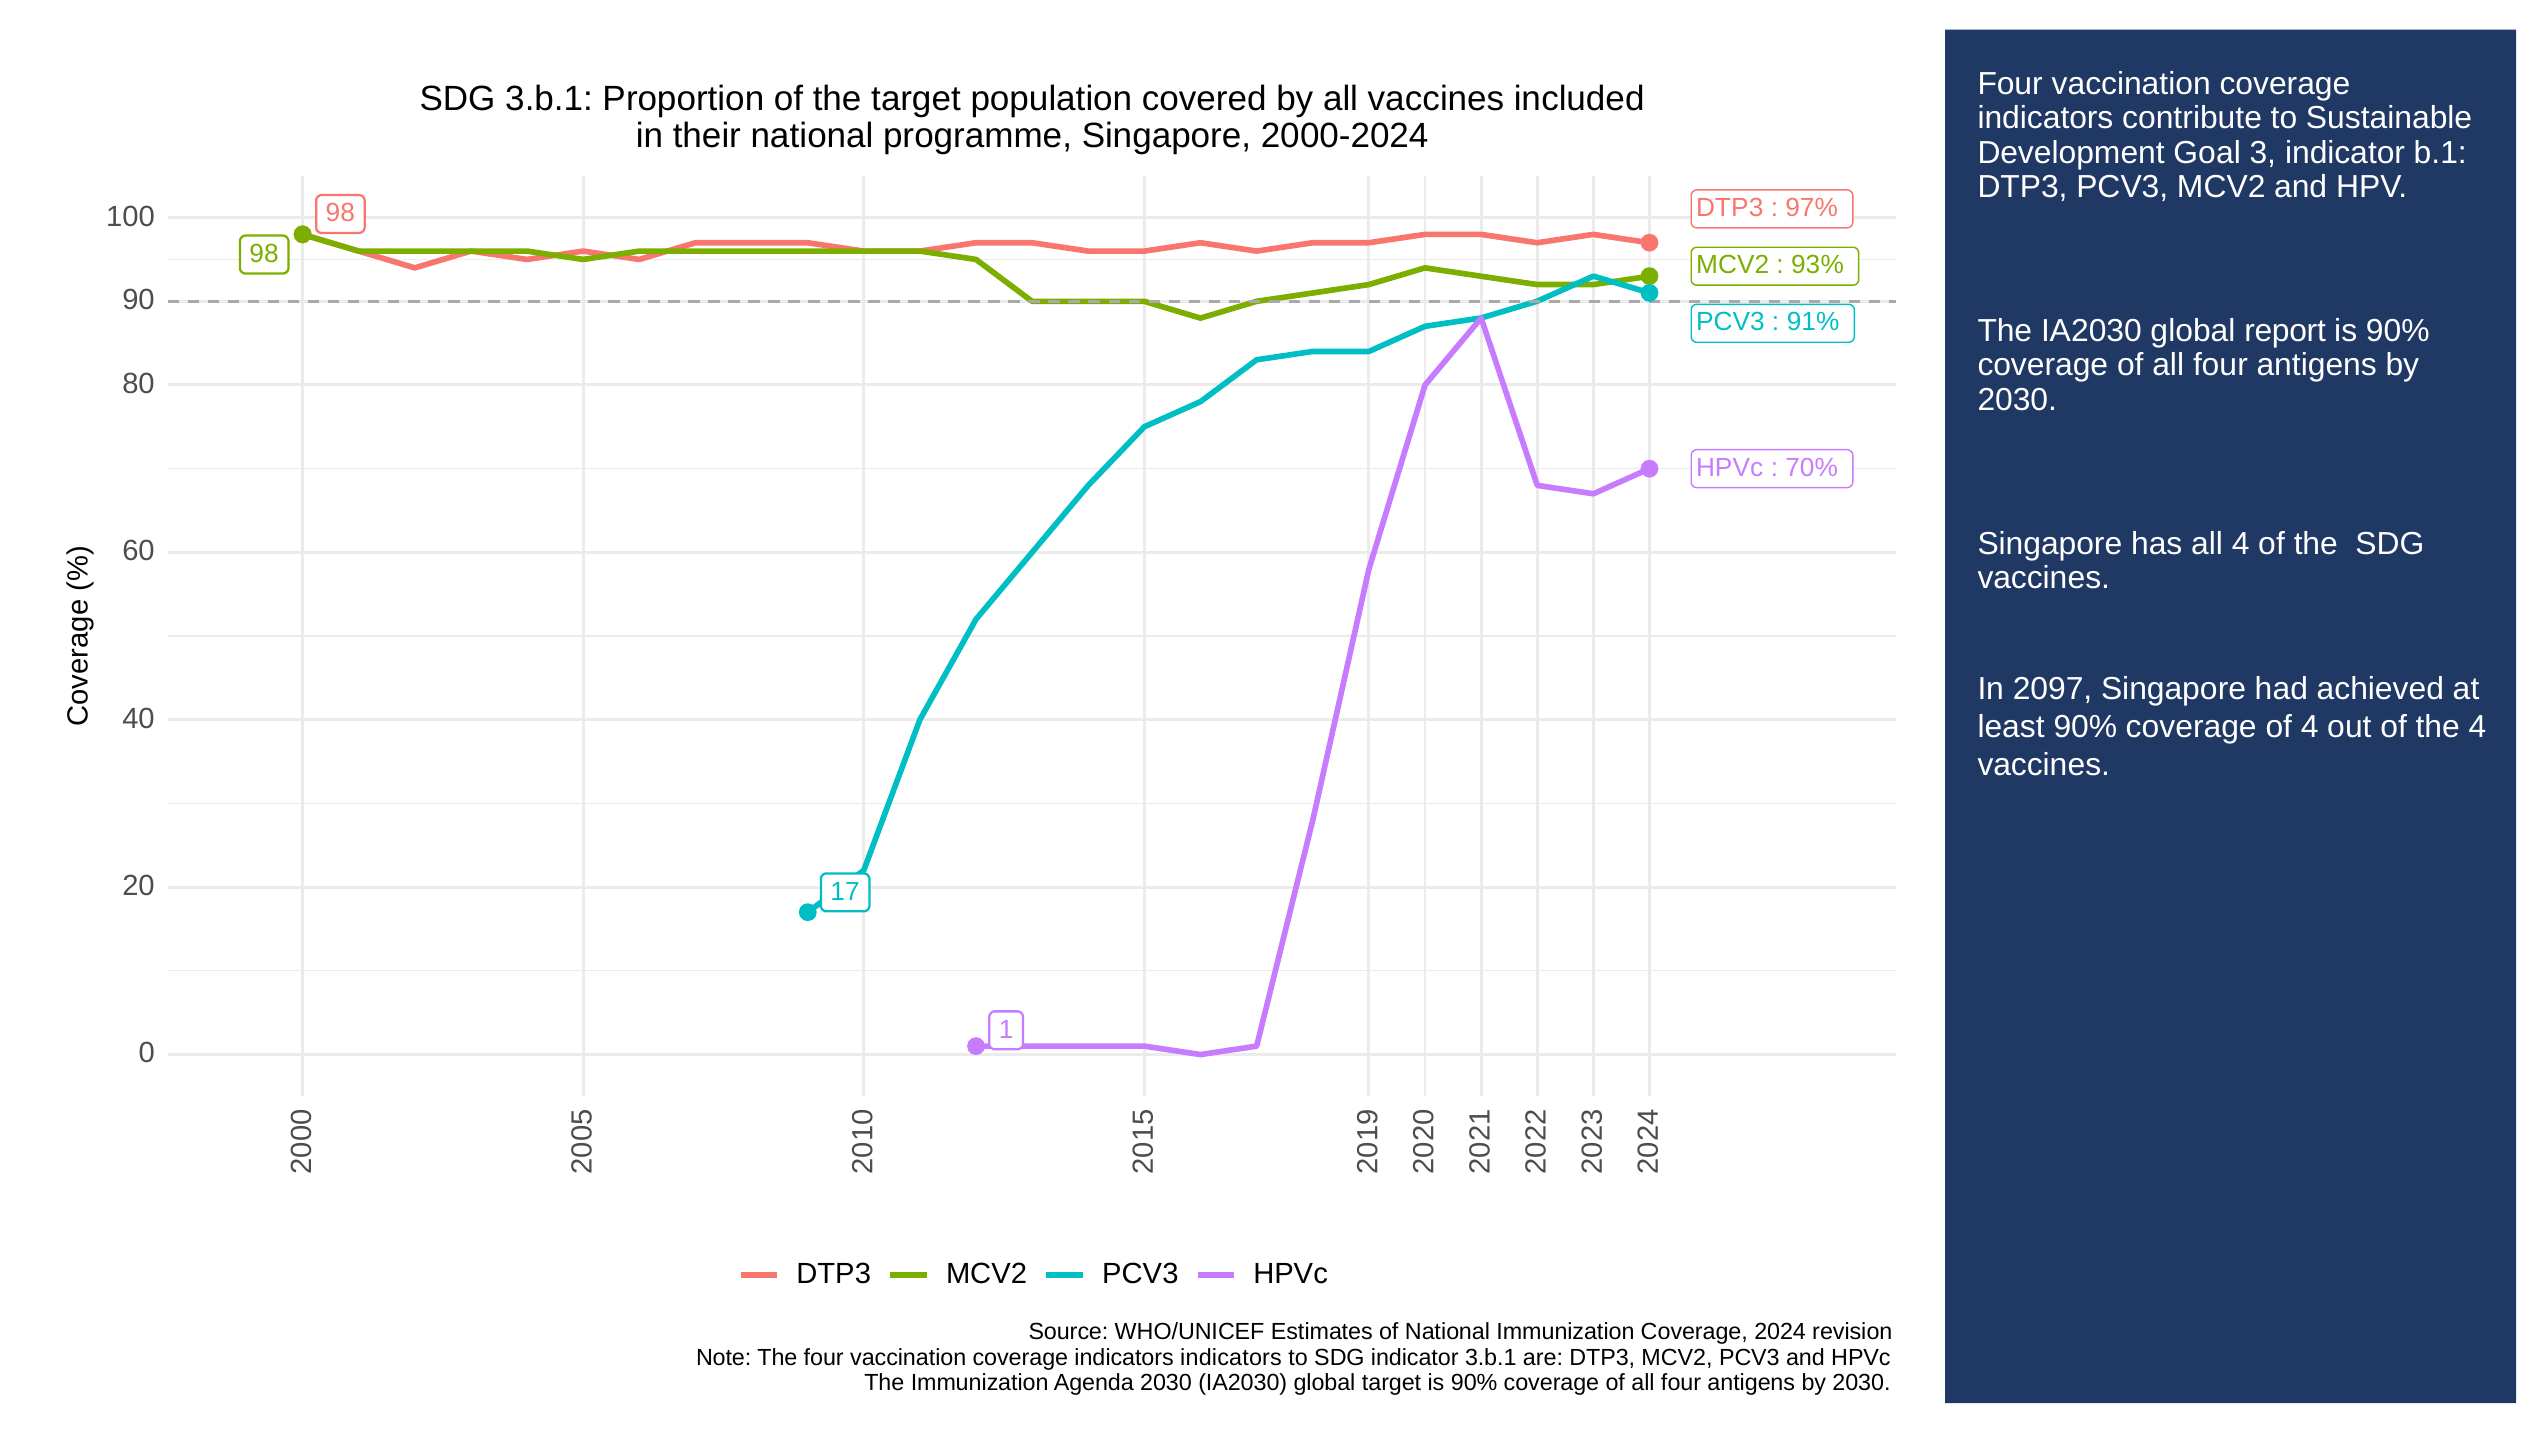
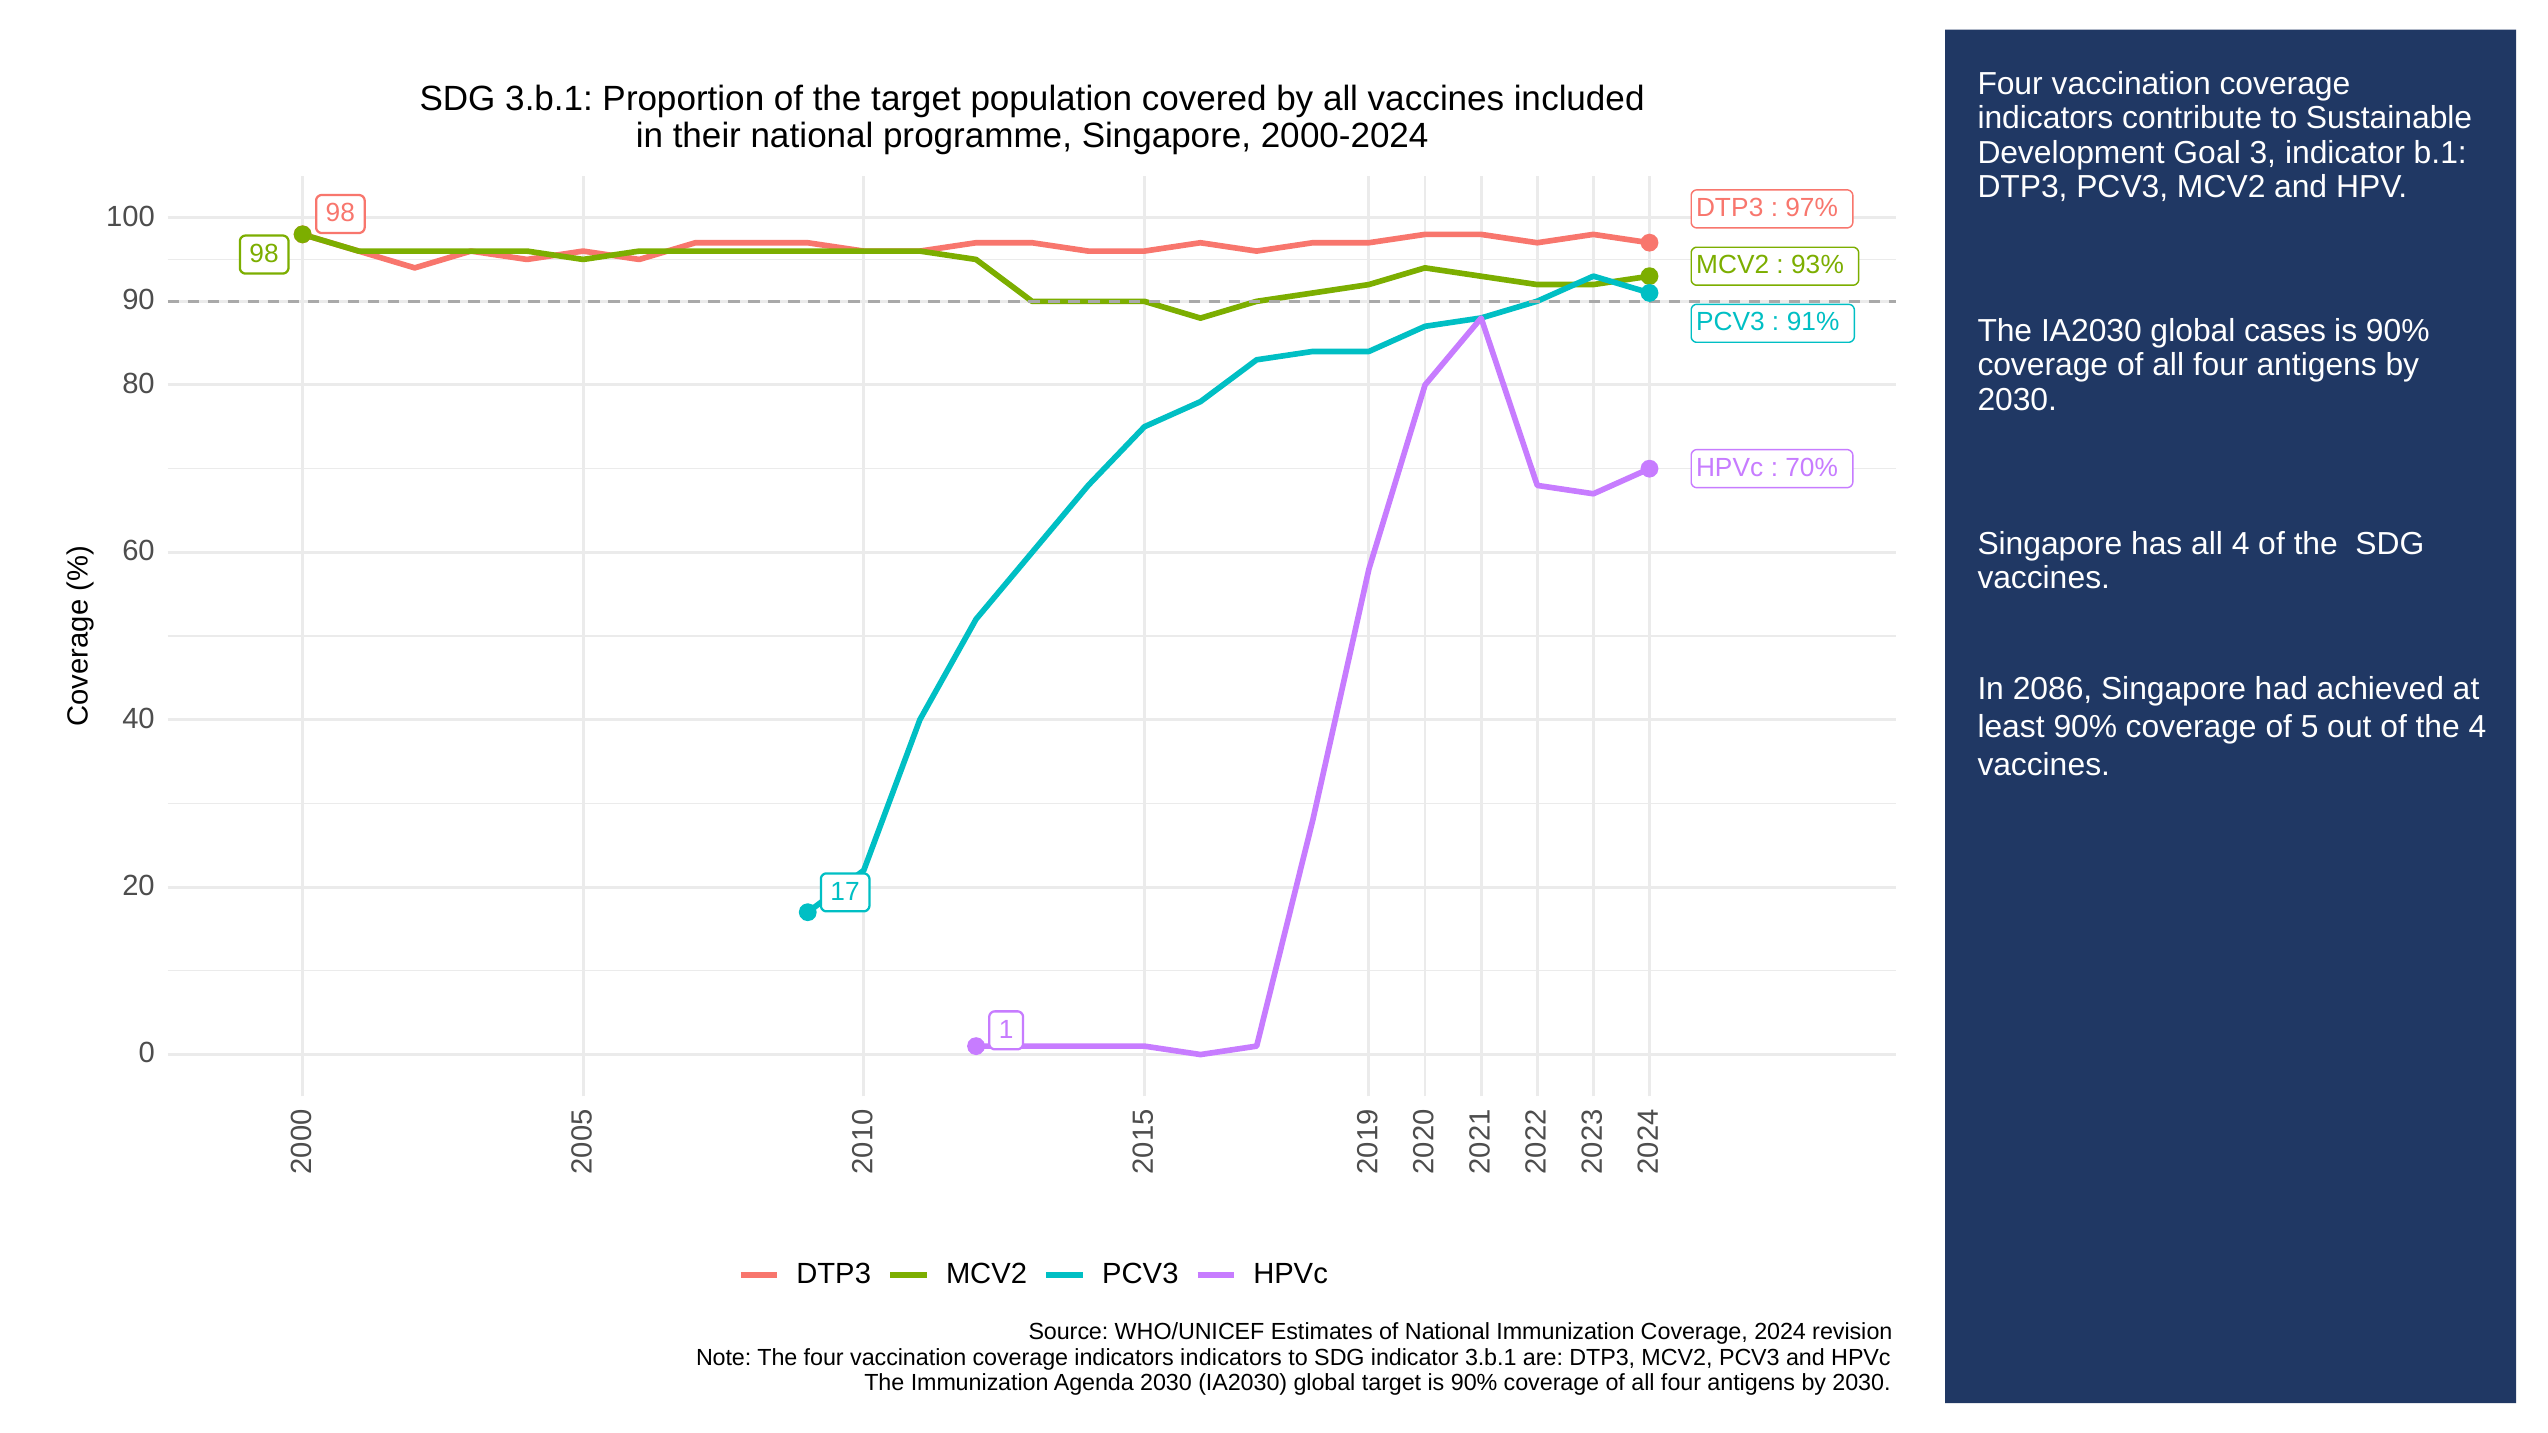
report: report -> cases
2097: 2097 -> 2086
of 4: 4 -> 5
